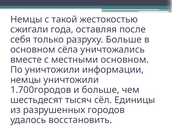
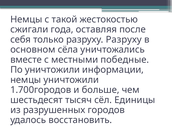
разруху Больше: Больше -> Разруху
местными основном: основном -> победные
